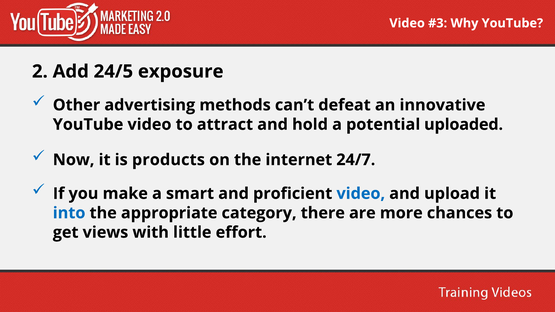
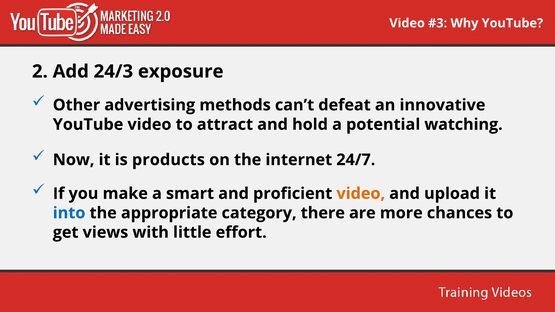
24/5: 24/5 -> 24/3
uploaded: uploaded -> watching
video at (361, 194) colour: blue -> orange
